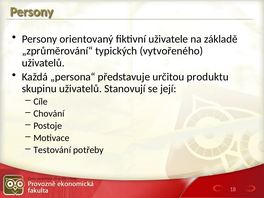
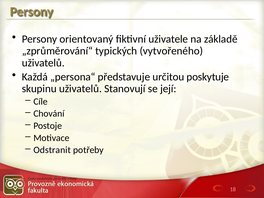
produktu: produktu -> poskytuje
Testování: Testování -> Odstranit
